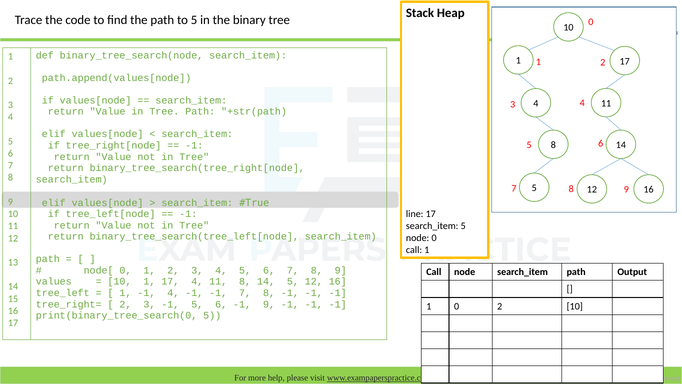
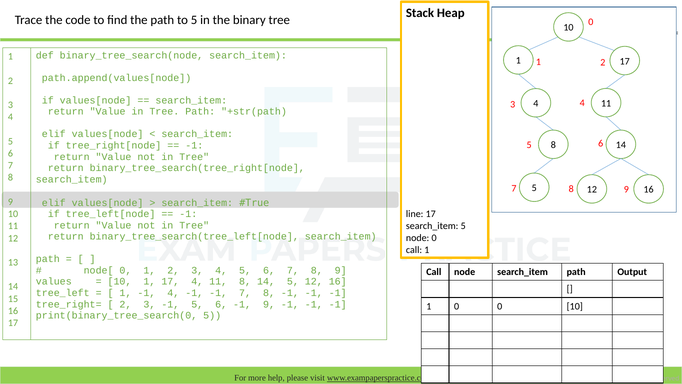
0 2: 2 -> 0
